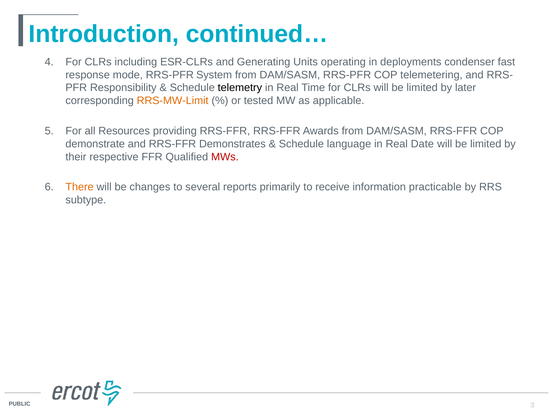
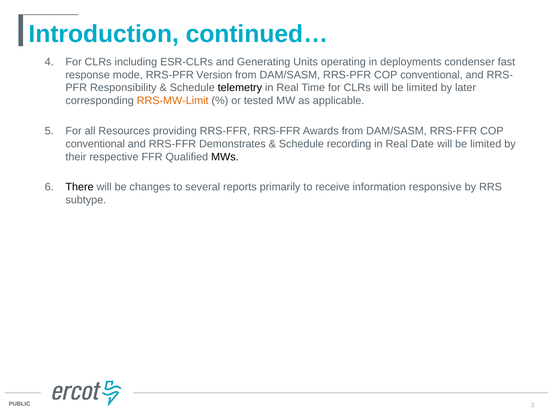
System: System -> Version
RRS-PFR COP telemetering: telemetering -> conventional
demonstrate at (95, 144): demonstrate -> conventional
language: language -> recording
MWs colour: red -> black
There colour: orange -> black
practicable: practicable -> responsive
